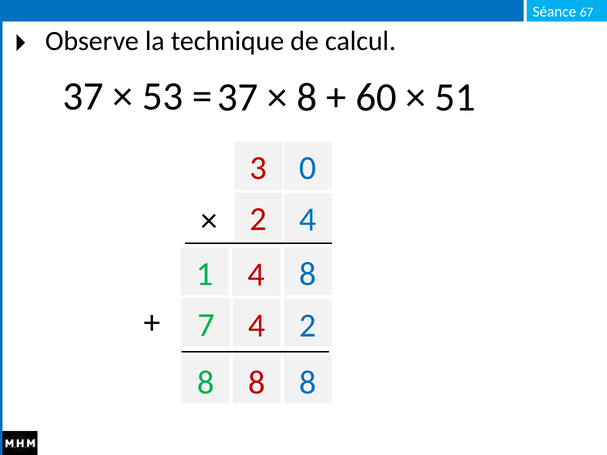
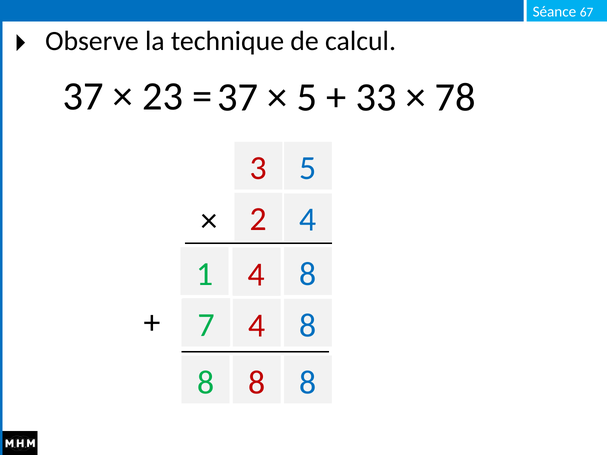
53: 53 -> 23
8 at (307, 97): 8 -> 5
60: 60 -> 33
51: 51 -> 78
3 0: 0 -> 5
4 2: 2 -> 8
